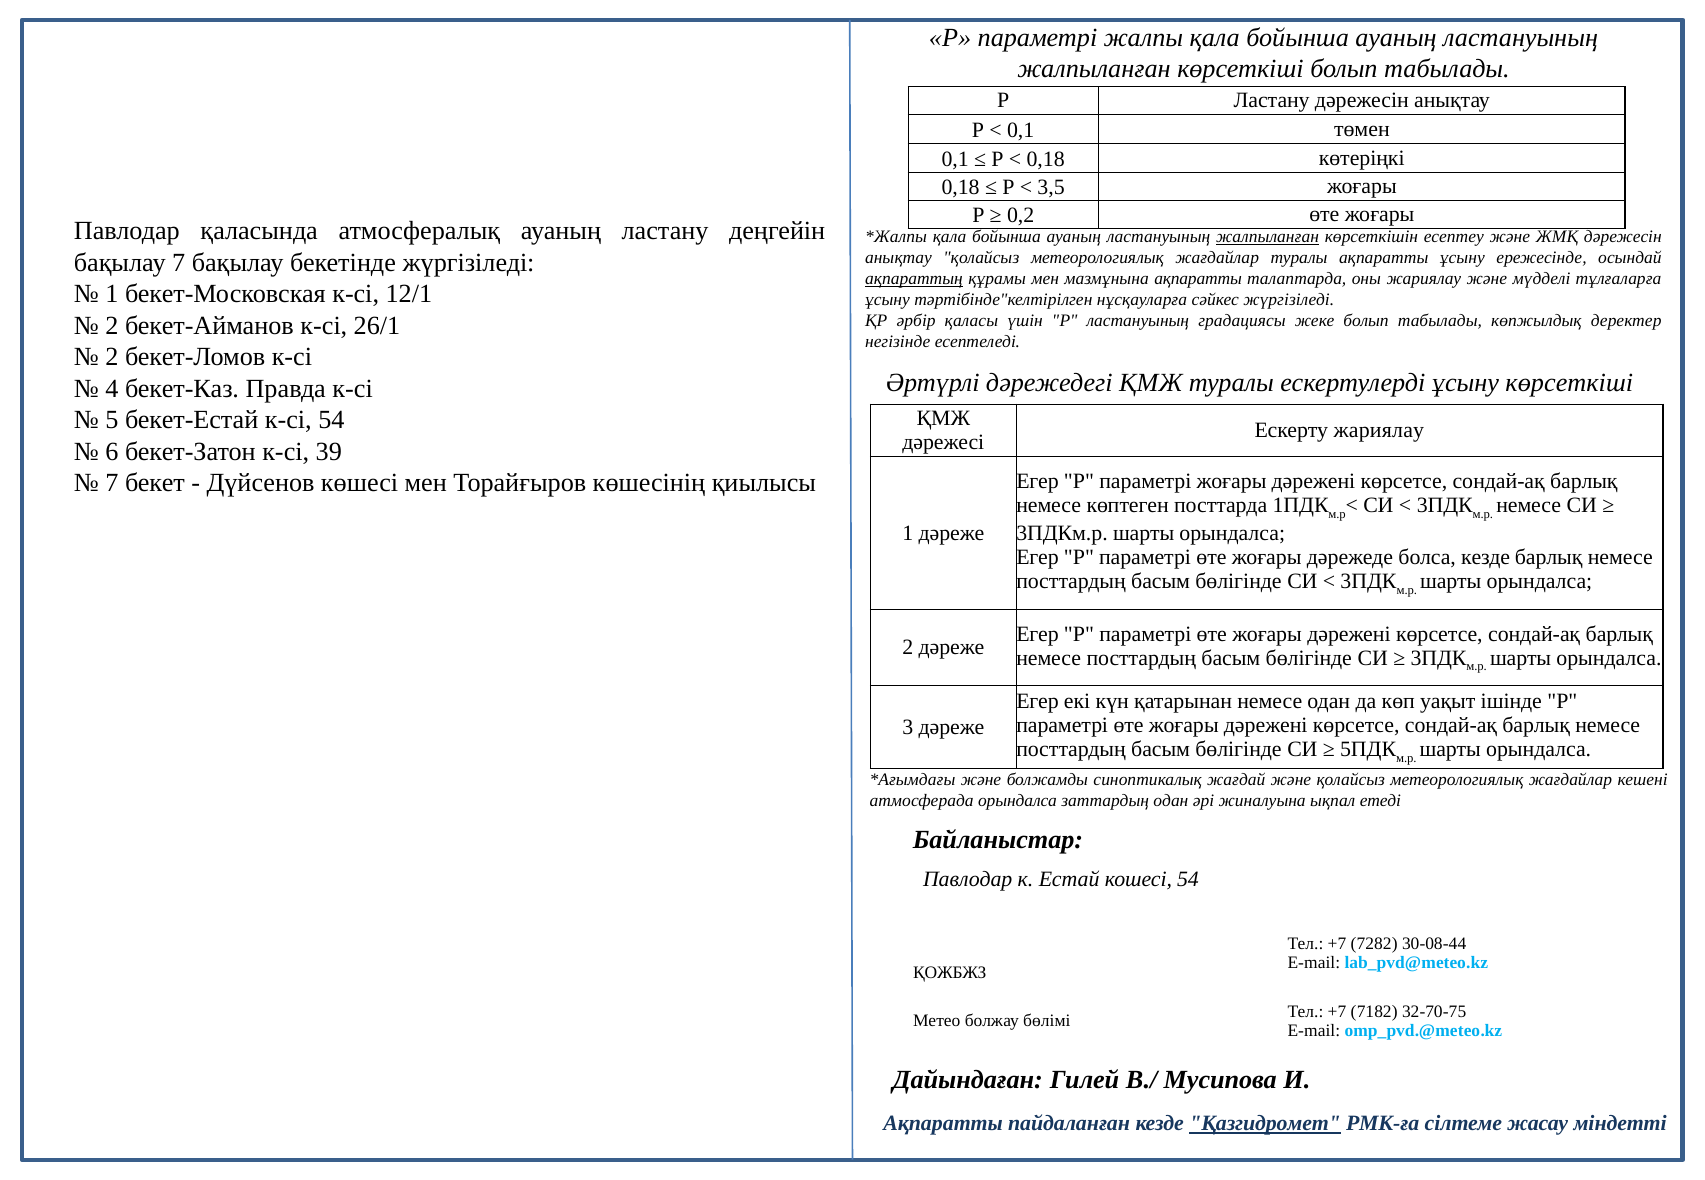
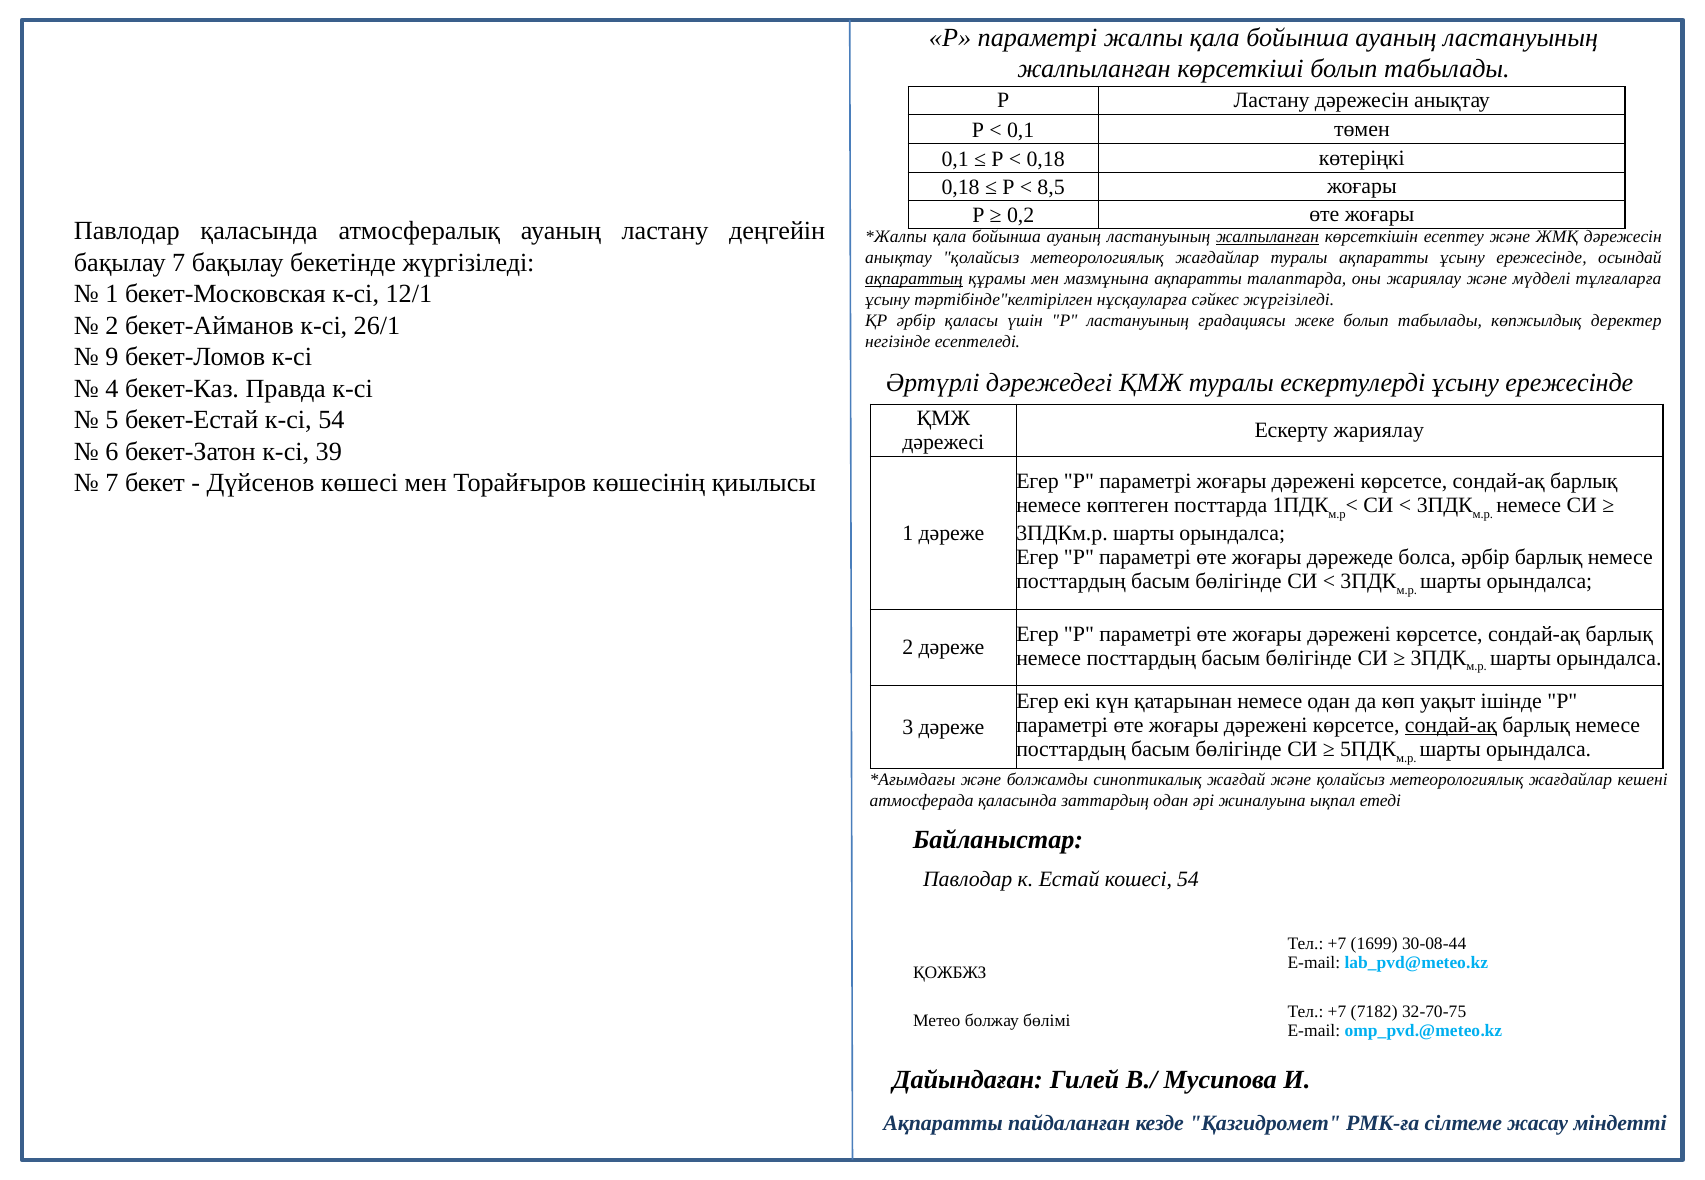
3,5: 3,5 -> 8,5
2 at (112, 357): 2 -> 9
ескертулерді ұсыну көрсеткіші: көрсеткіші -> ережесінде
болса кезде: кезде -> әрбір
сондай-ақ at (1451, 726) underline: none -> present
атмосферада орындалса: орындалса -> қаласында
7282: 7282 -> 1699
Қазгидромет underline: present -> none
